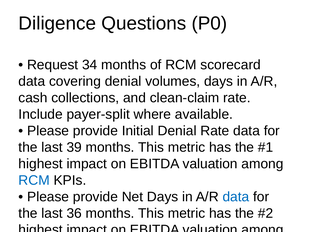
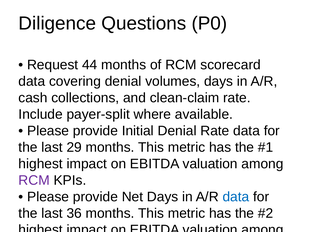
34: 34 -> 44
39: 39 -> 29
RCM at (34, 180) colour: blue -> purple
